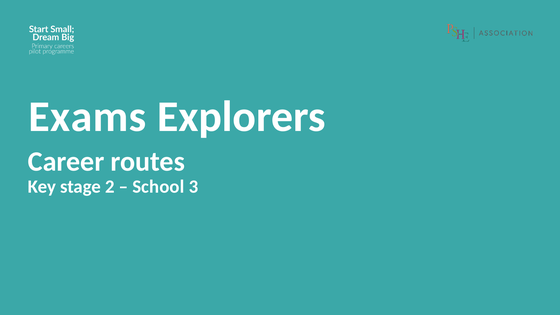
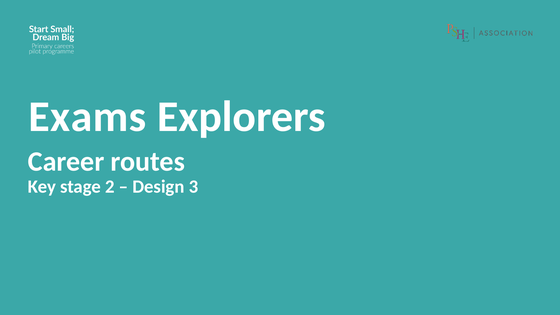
School: School -> Design
